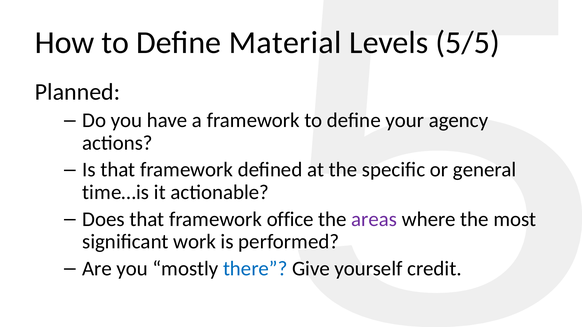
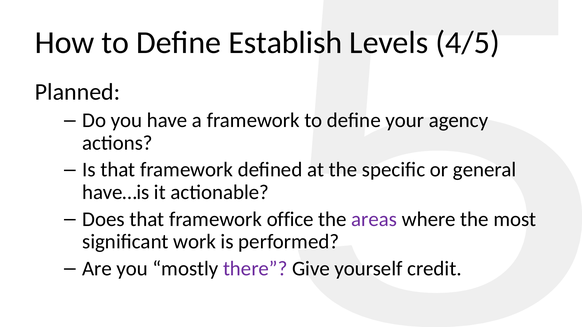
Material: Material -> Establish
5/5: 5/5 -> 4/5
time…is: time…is -> have…is
there colour: blue -> purple
